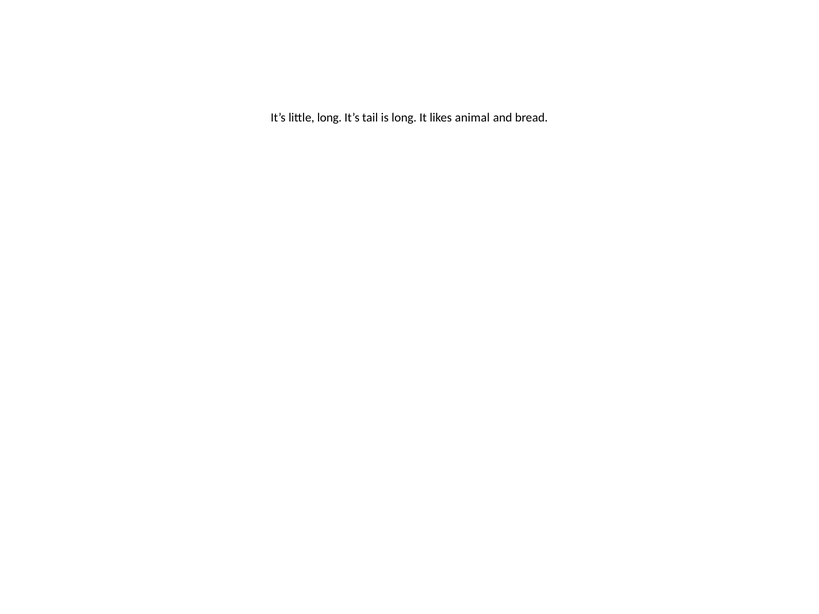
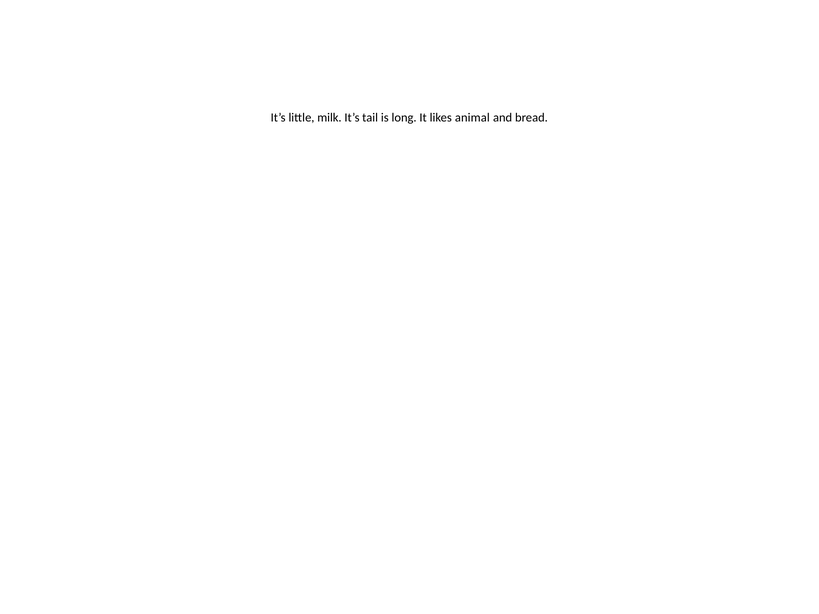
little long: long -> milk
